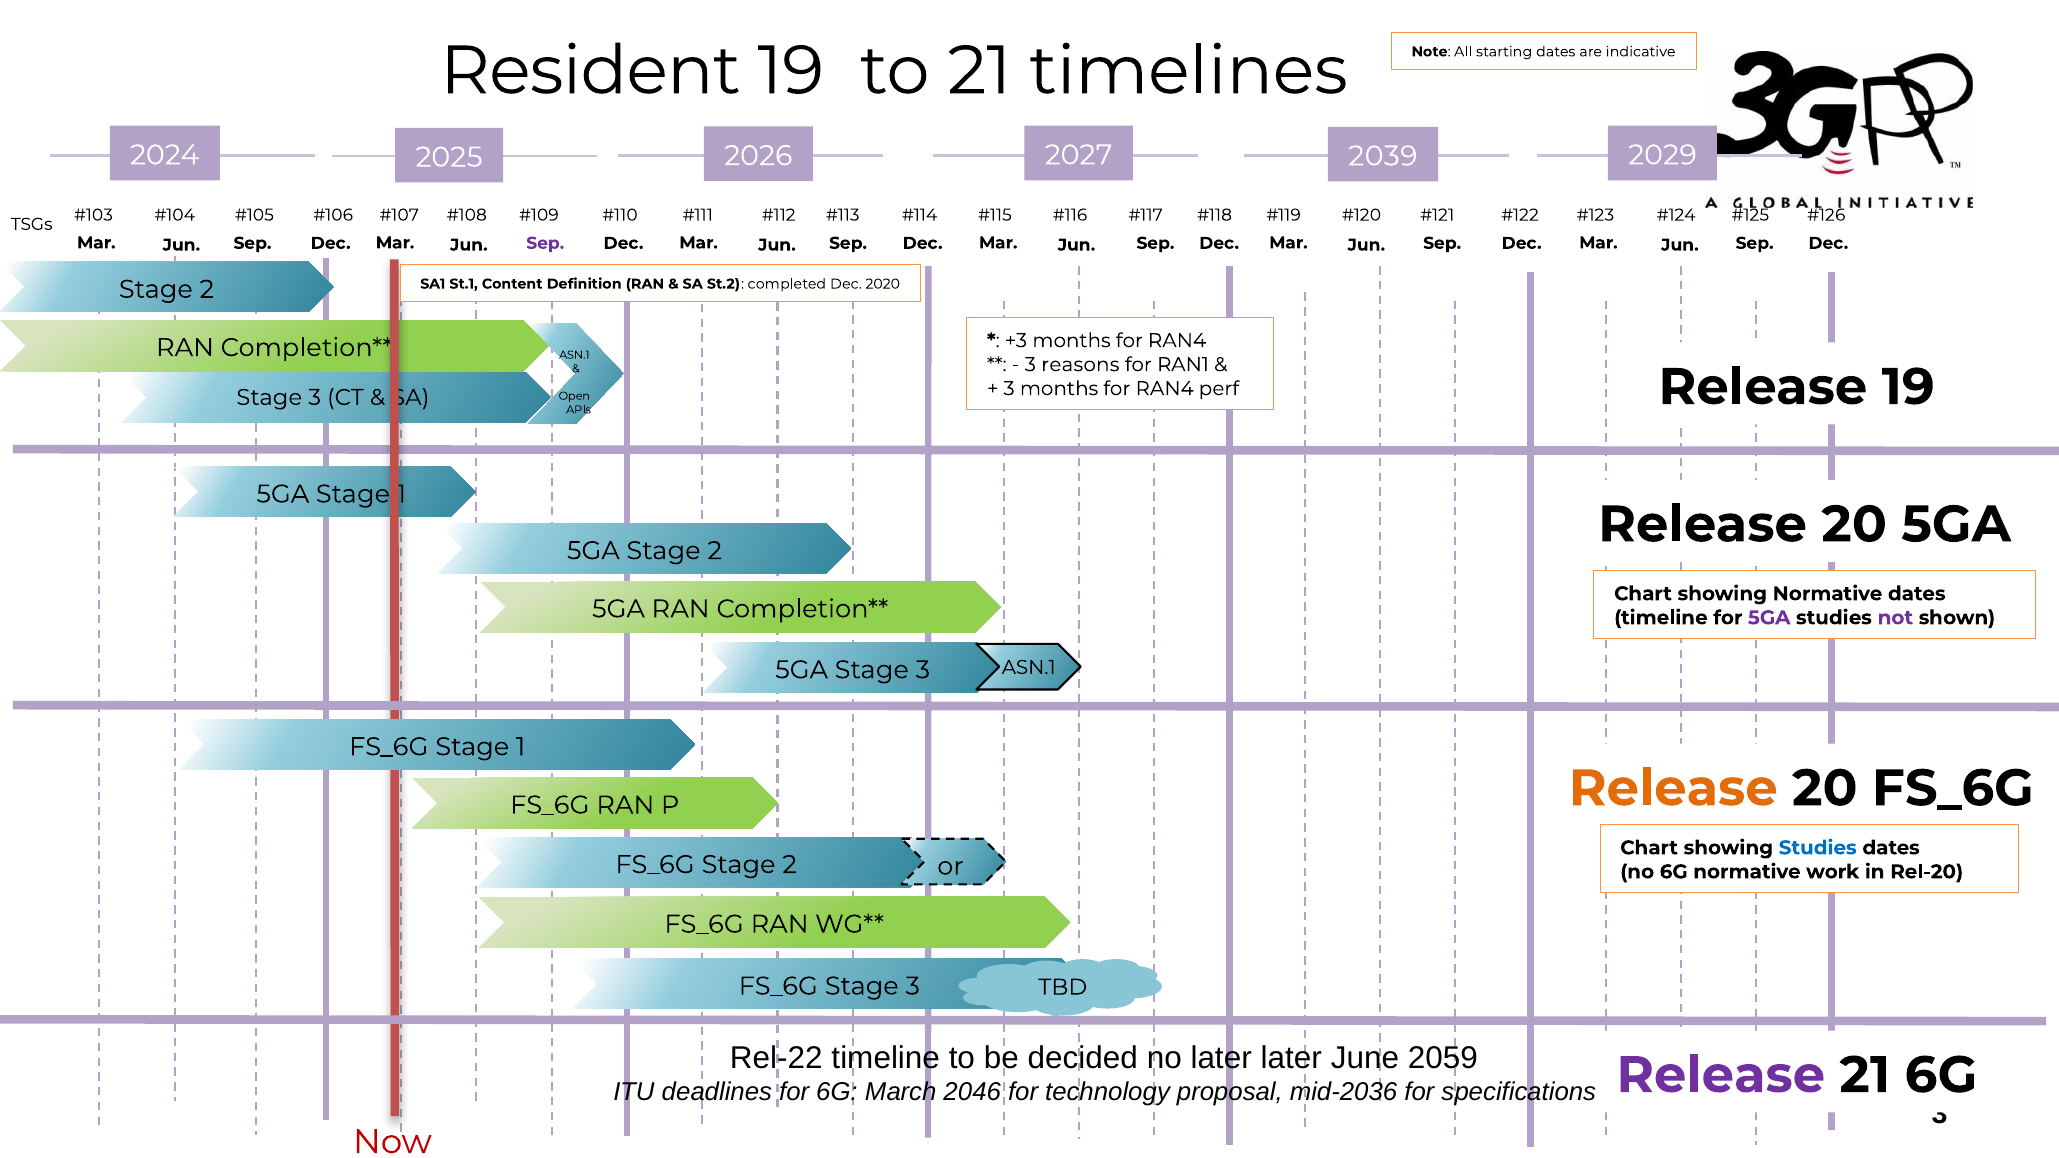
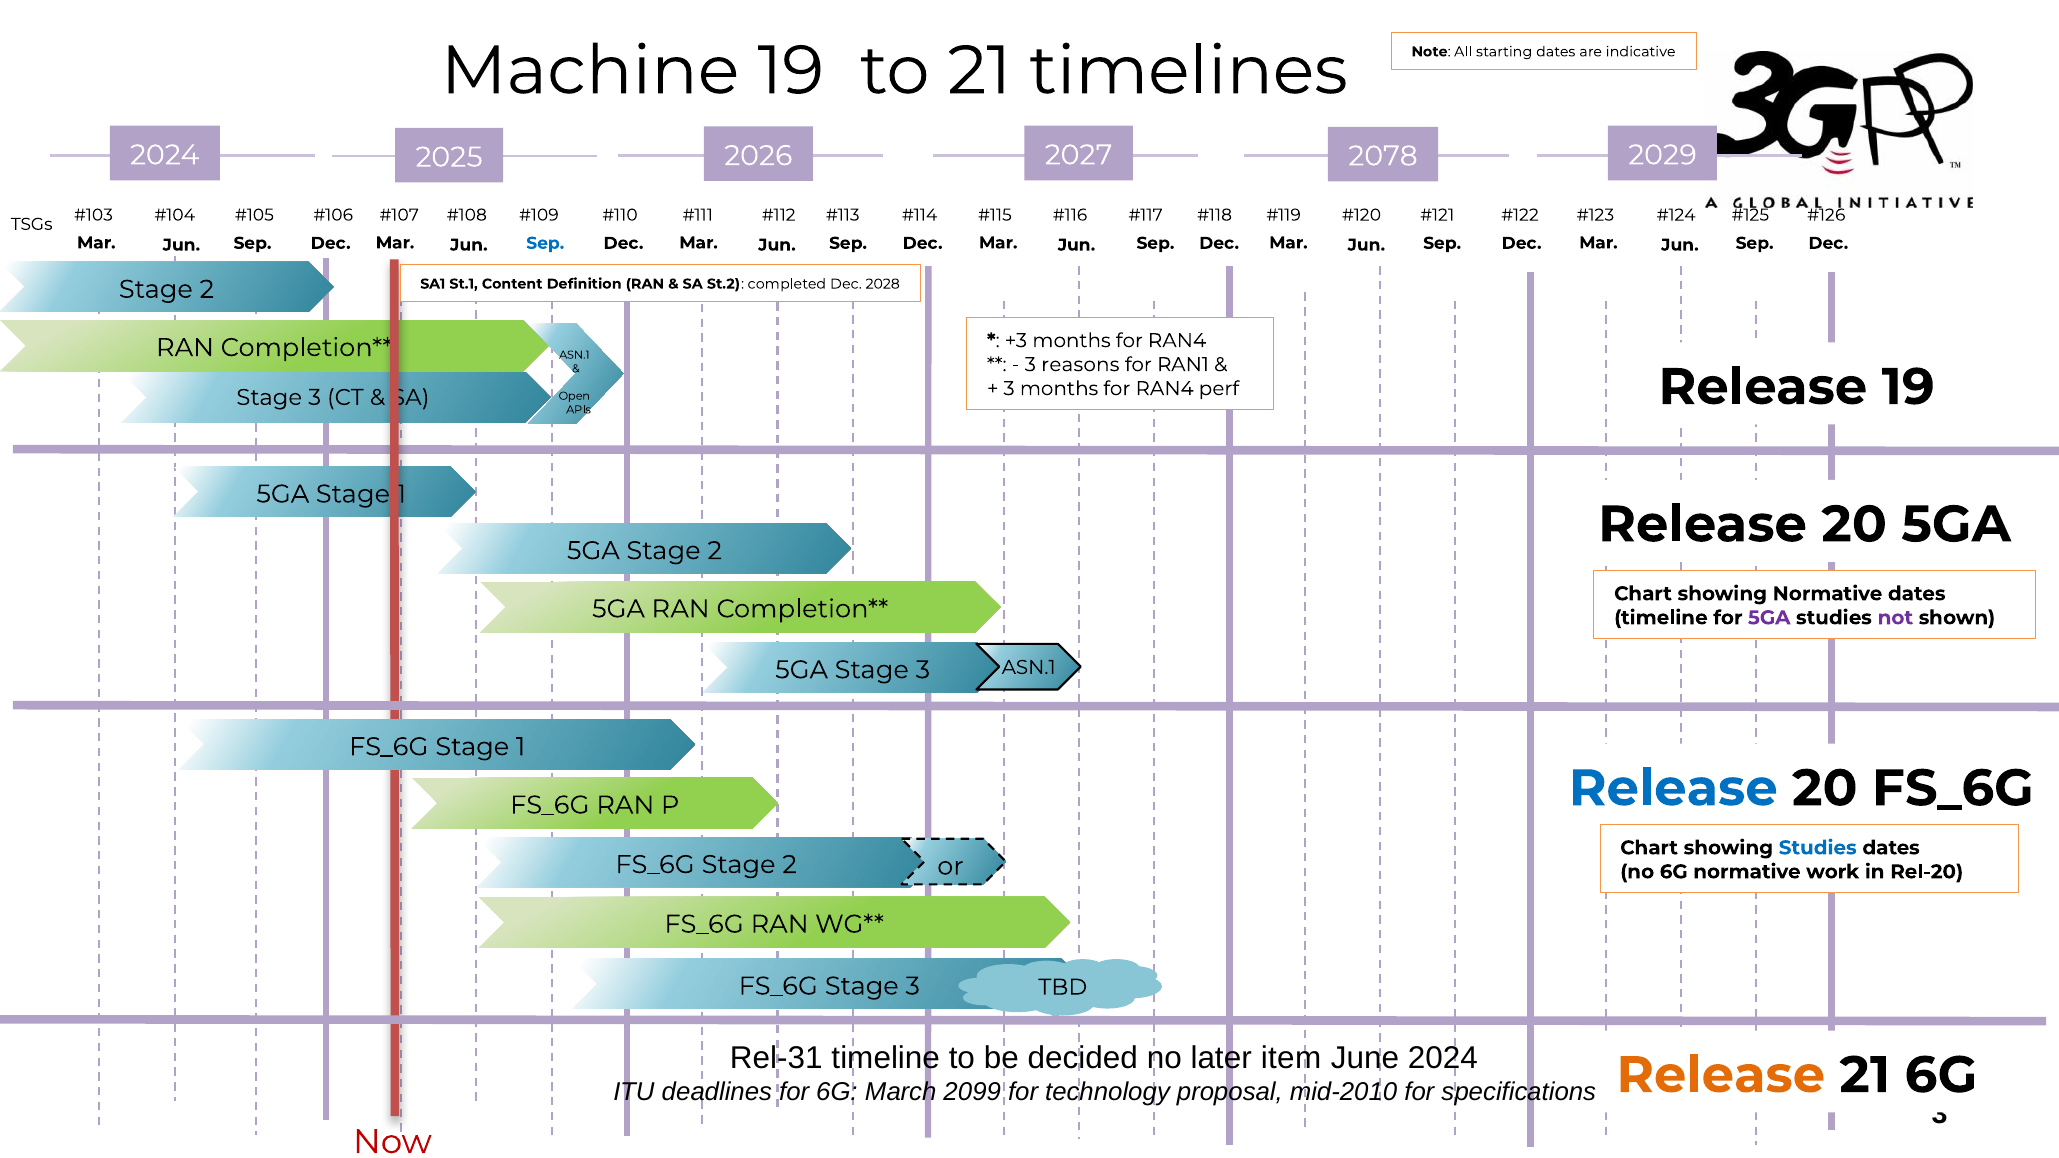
Resident: Resident -> Machine
2039: 2039 -> 2078
Sep at (545, 243) colour: purple -> blue
2020: 2020 -> 2028
Release at (1673, 788) colour: orange -> blue
Rel-22: Rel-22 -> Rel-31
later later: later -> item
June 2059: 2059 -> 2024
Release at (1721, 1075) colour: purple -> orange
2046: 2046 -> 2099
mid-2036: mid-2036 -> mid-2010
